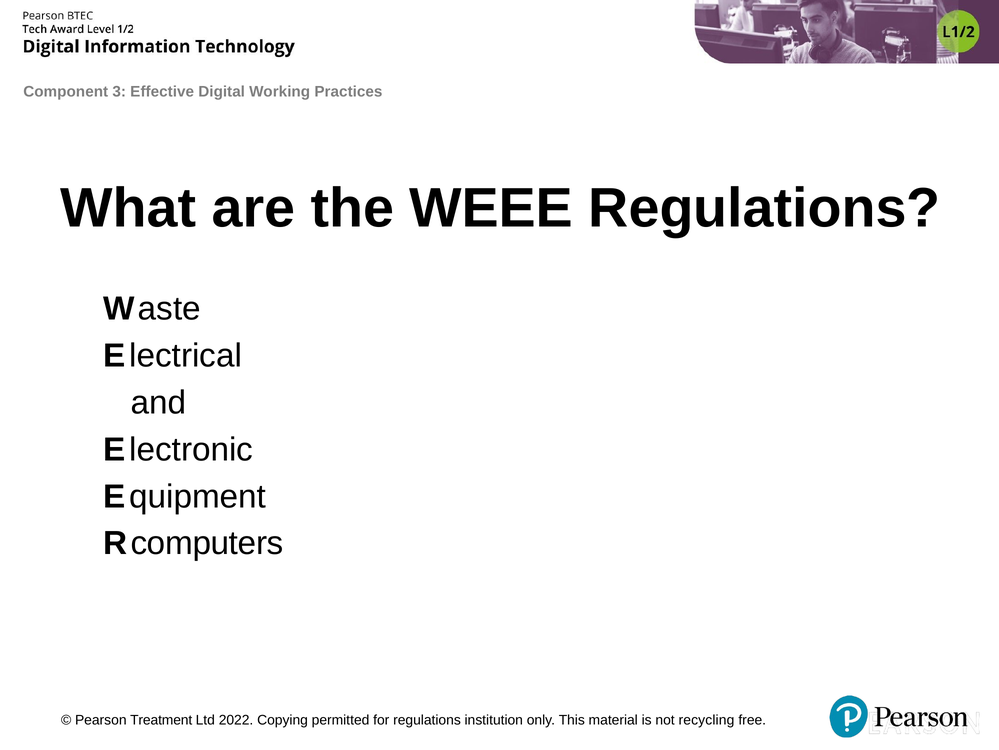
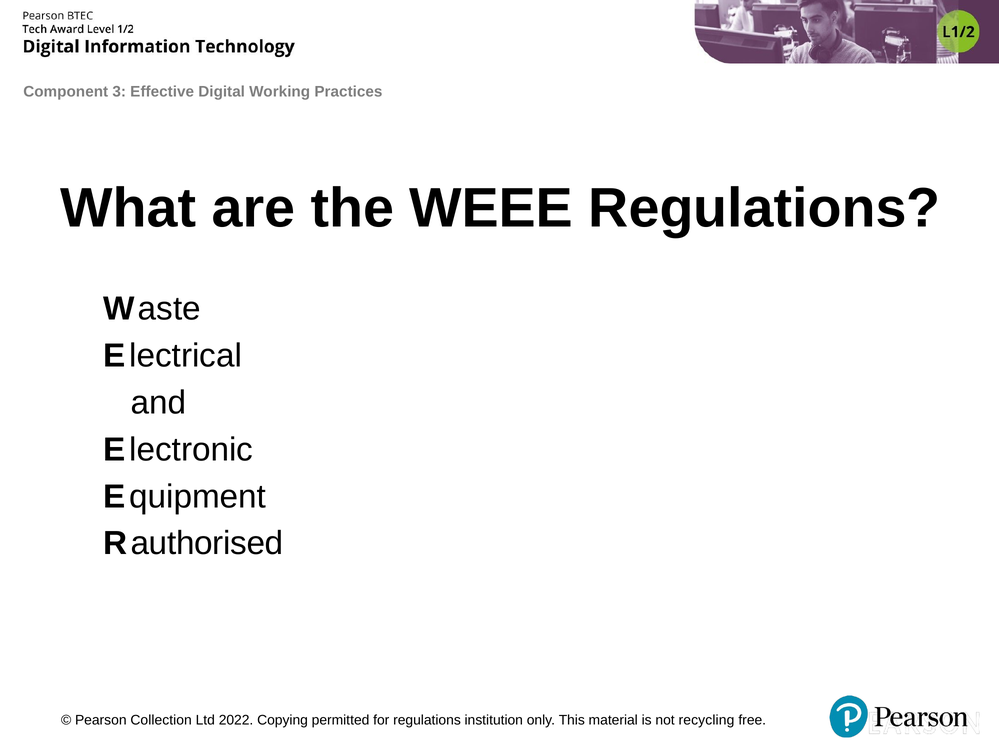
computers: computers -> authorised
Treatment: Treatment -> Collection
